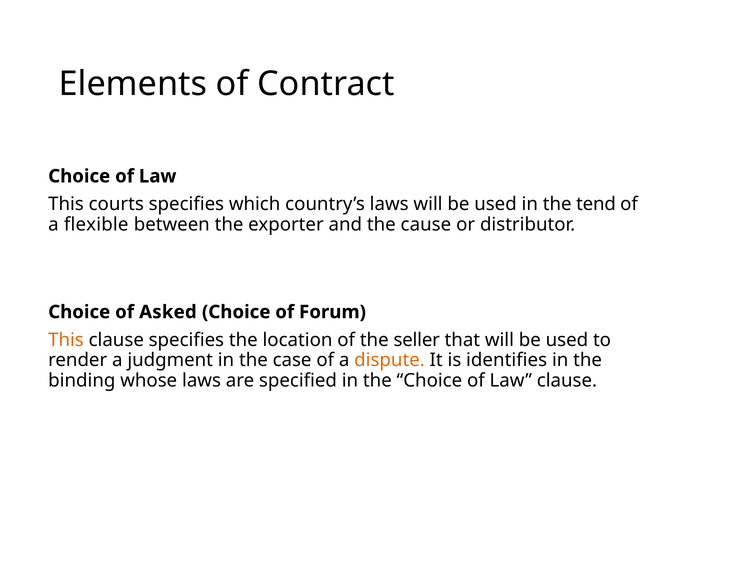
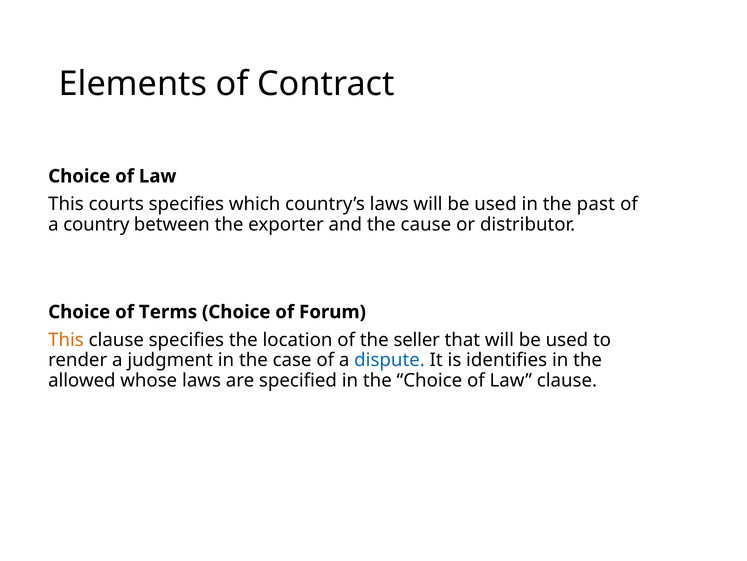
tend: tend -> past
flexible: flexible -> country
Asked: Asked -> Terms
dispute colour: orange -> blue
binding: binding -> allowed
